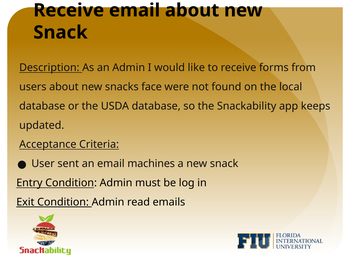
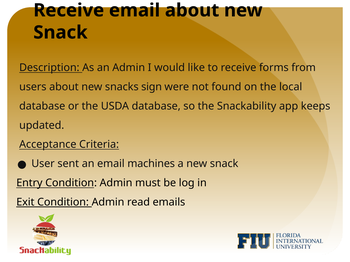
face: face -> sign
